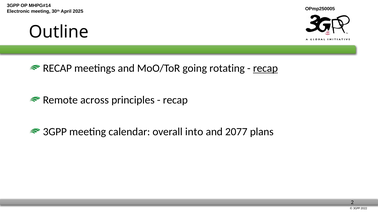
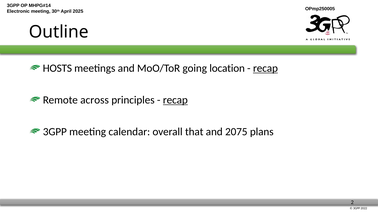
RECAP at (57, 68): RECAP -> HOSTS
rotating: rotating -> location
recap at (175, 100) underline: none -> present
into: into -> that
2077: 2077 -> 2075
